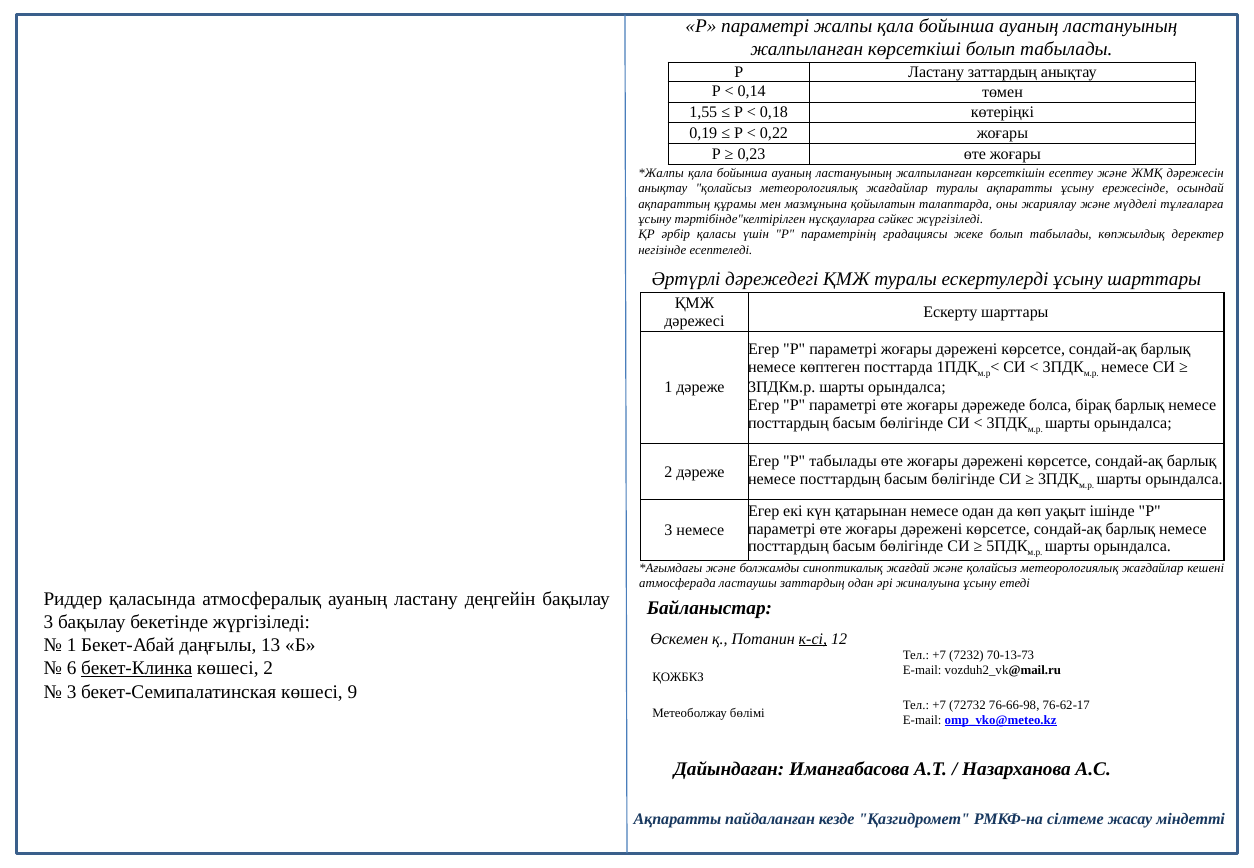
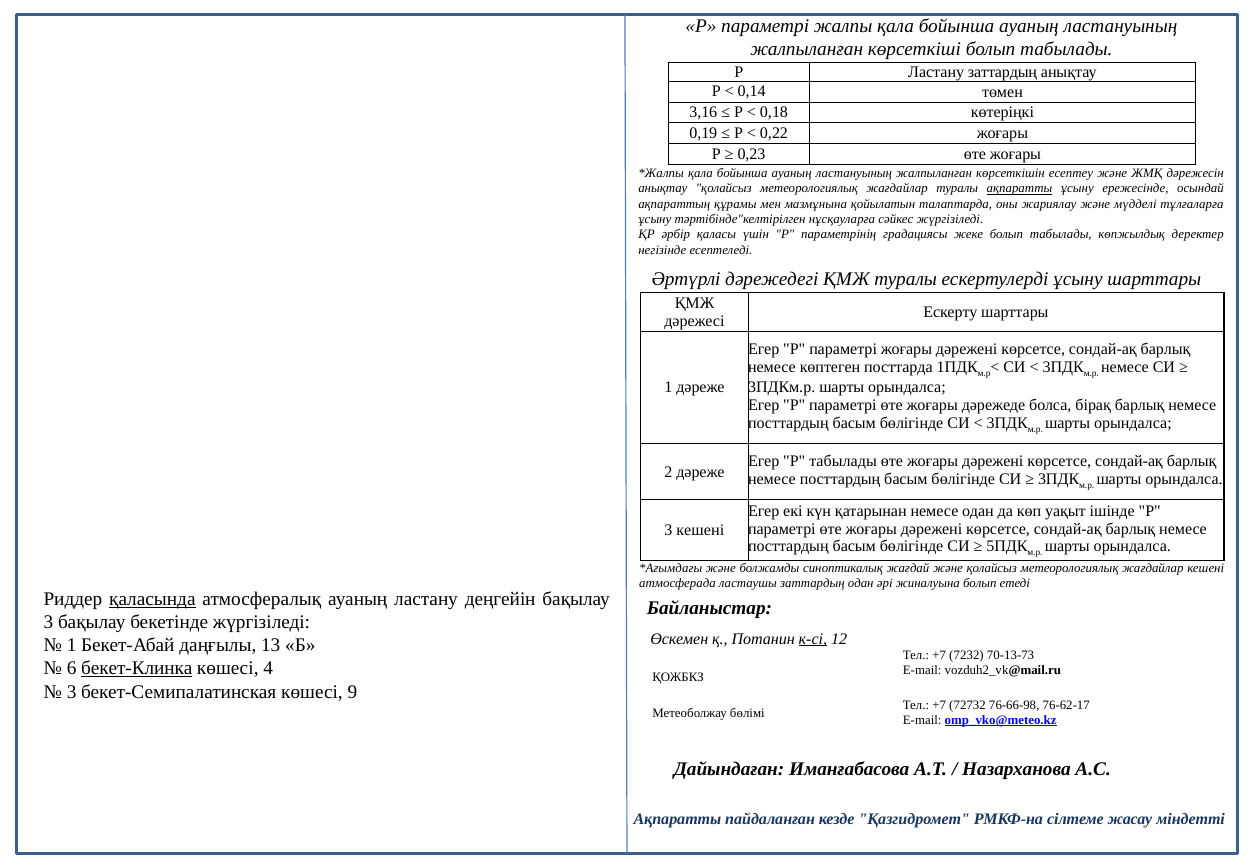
1,55: 1,55 -> 3,16
ақпаратты at (1019, 189) underline: none -> present
3 немесе: немесе -> кешені
жиналуына ұсыну: ұсыну -> болып
қаласында underline: none -> present
көшесі 2: 2 -> 4
